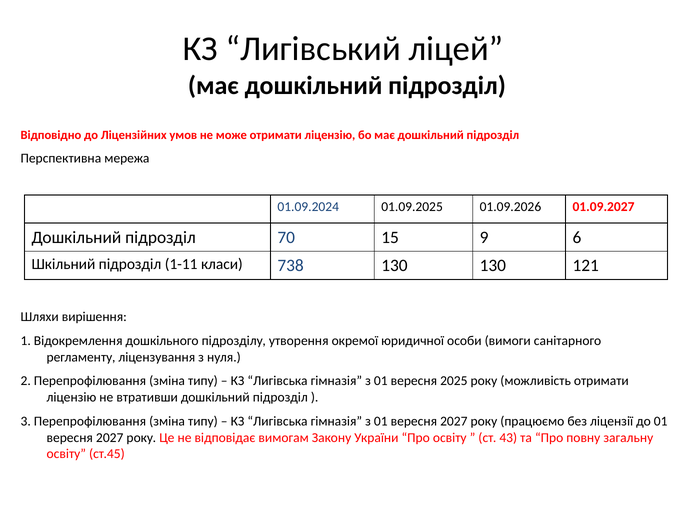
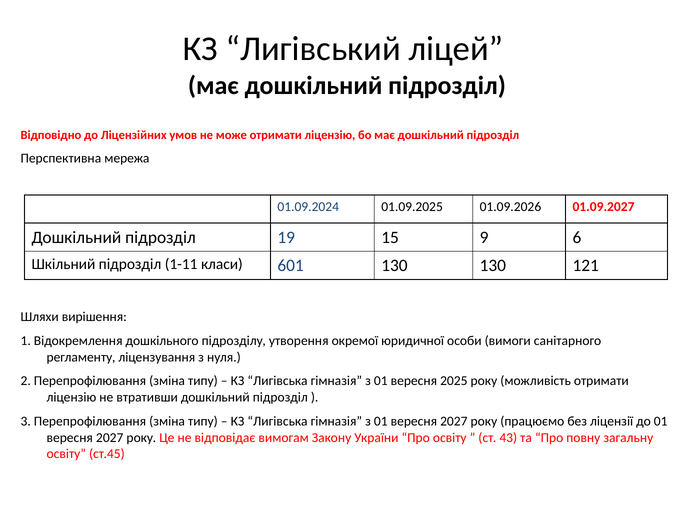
70: 70 -> 19
738: 738 -> 601
